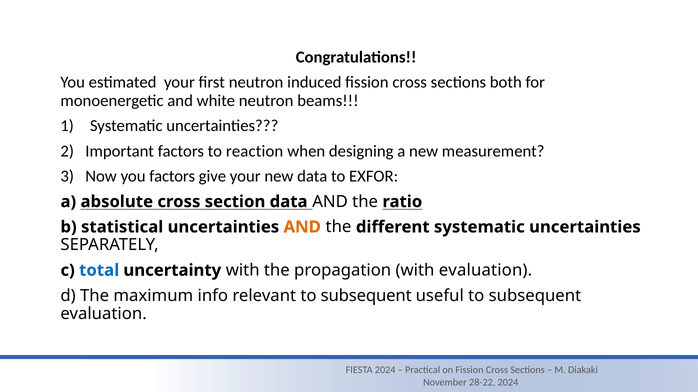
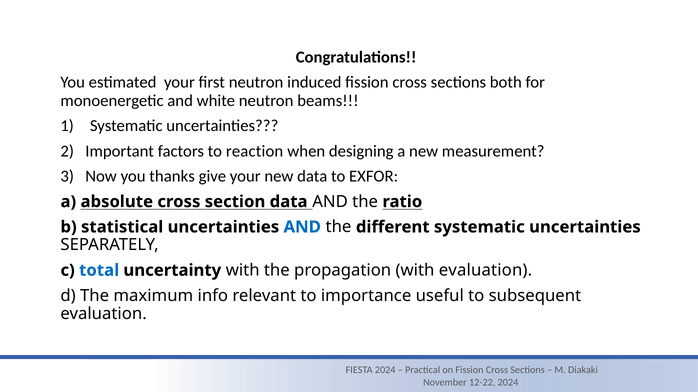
you factors: factors -> thanks
AND at (302, 227) colour: orange -> blue
relevant to subsequent: subsequent -> importance
28-22: 28-22 -> 12-22
